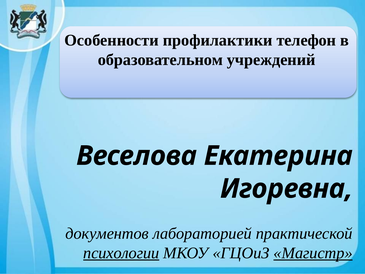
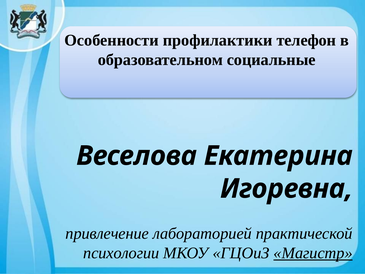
учреждений: учреждений -> социальные
документов: документов -> привлечение
психологии underline: present -> none
